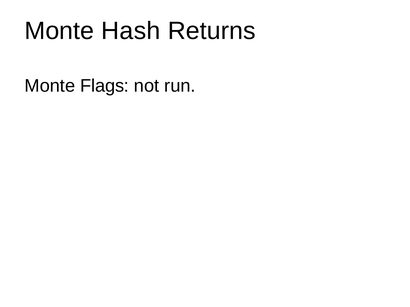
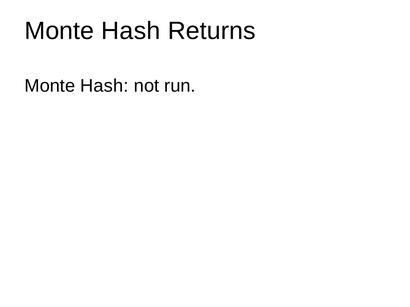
Flags at (105, 86): Flags -> Hash
